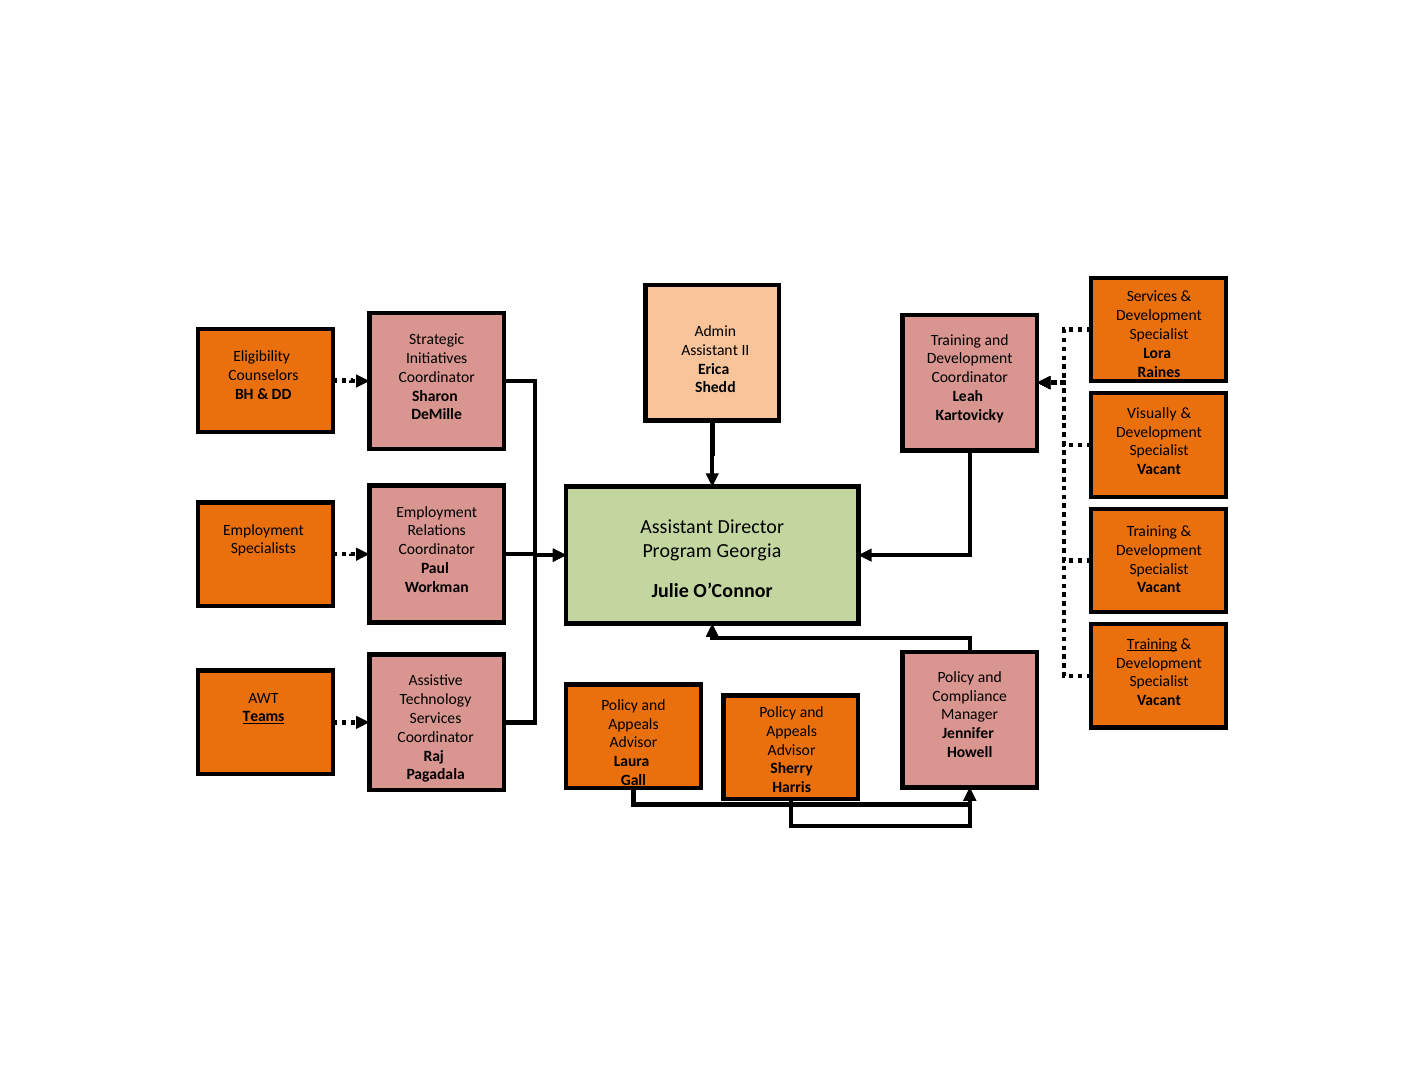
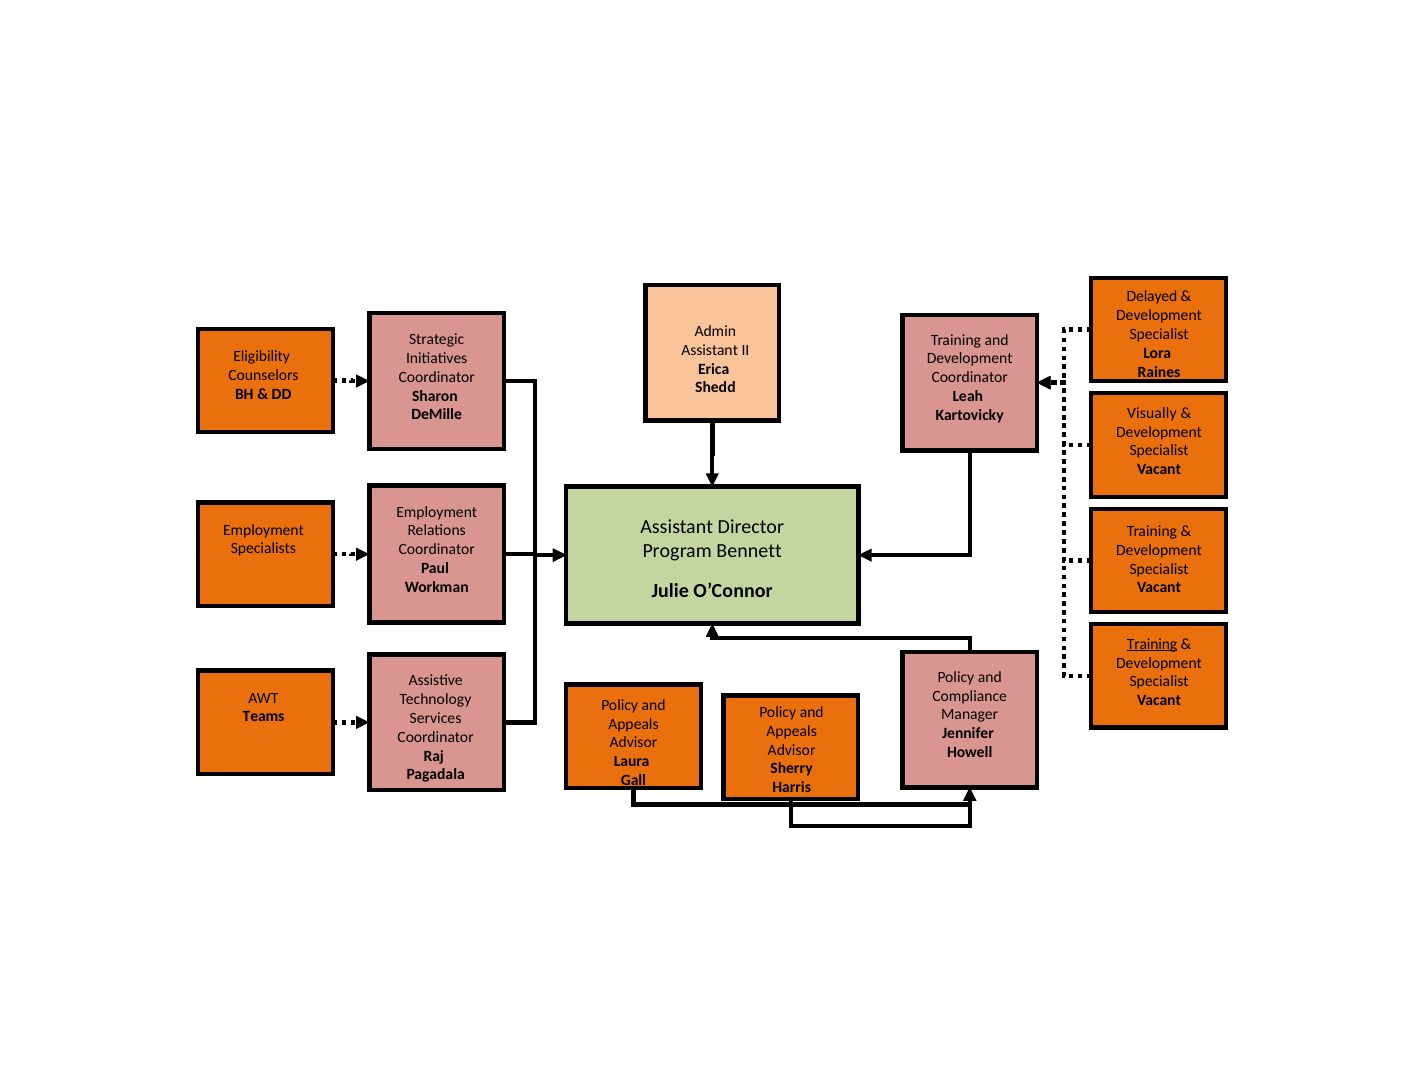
Services at (1152, 297): Services -> Delayed
Georgia: Georgia -> Bennett
Teams underline: present -> none
